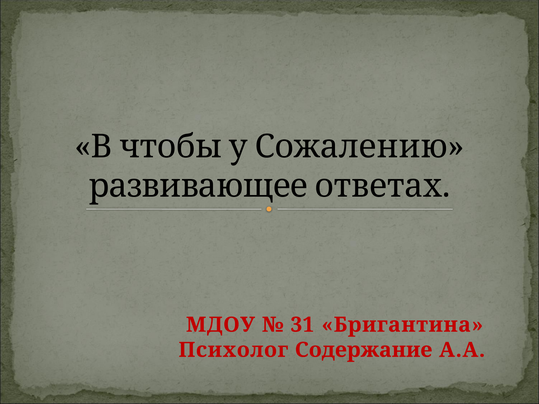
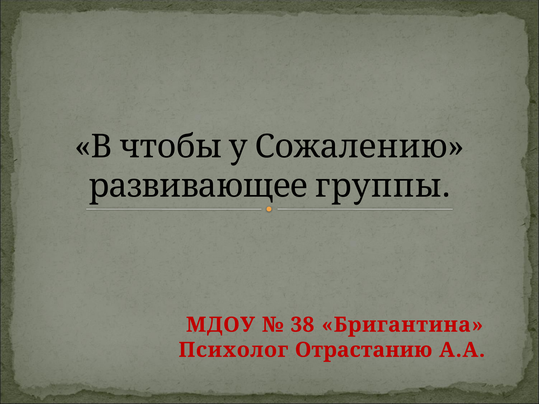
ответах: ответах -> группы
31: 31 -> 38
Содержание: Содержание -> Отрастанию
